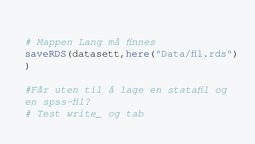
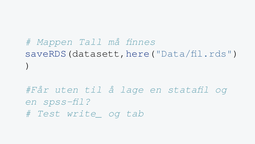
Lang: Lang -> Tall
